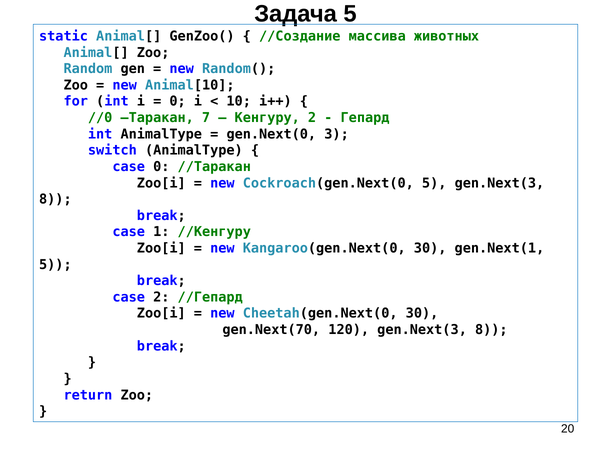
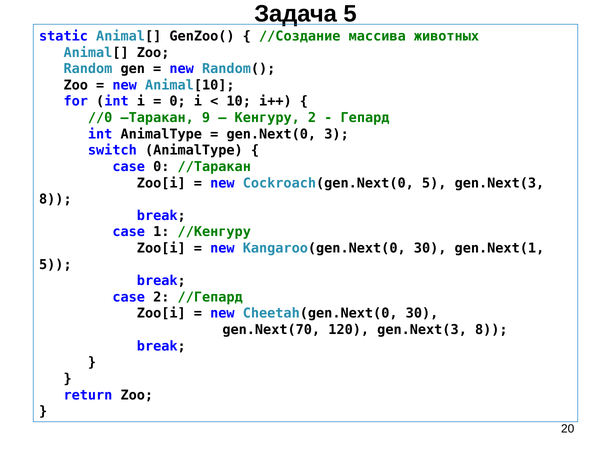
7: 7 -> 9
